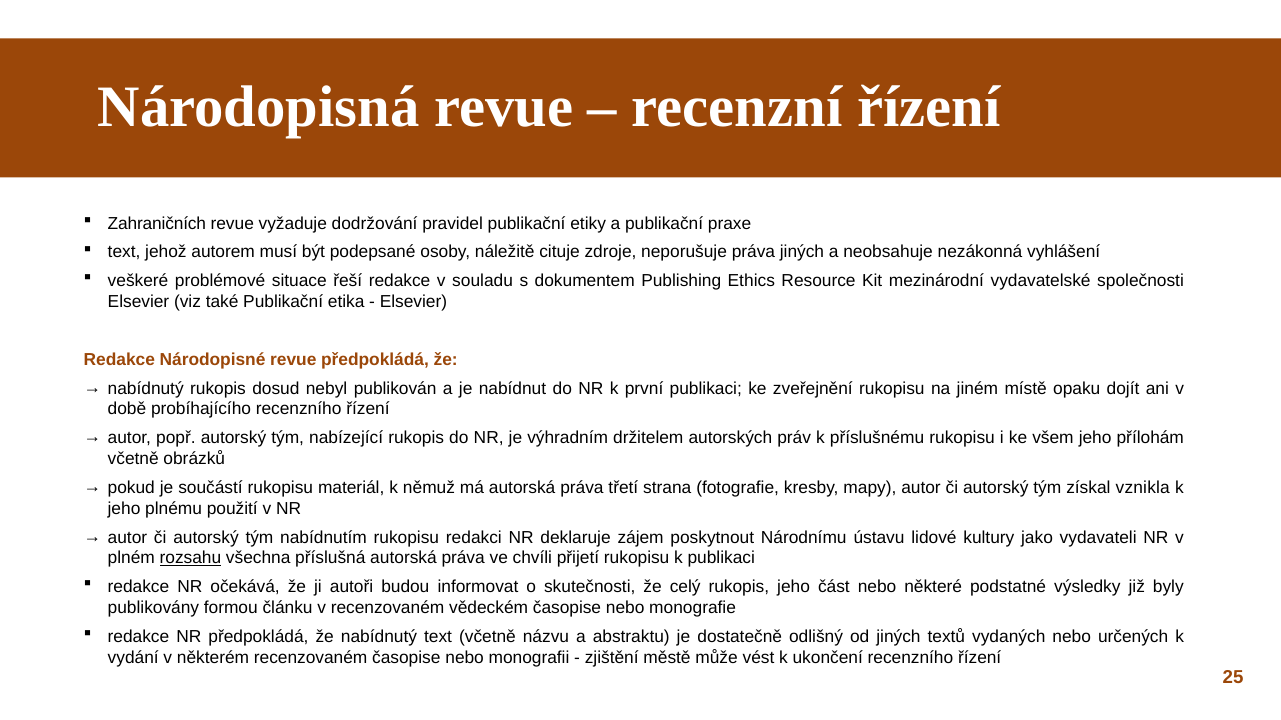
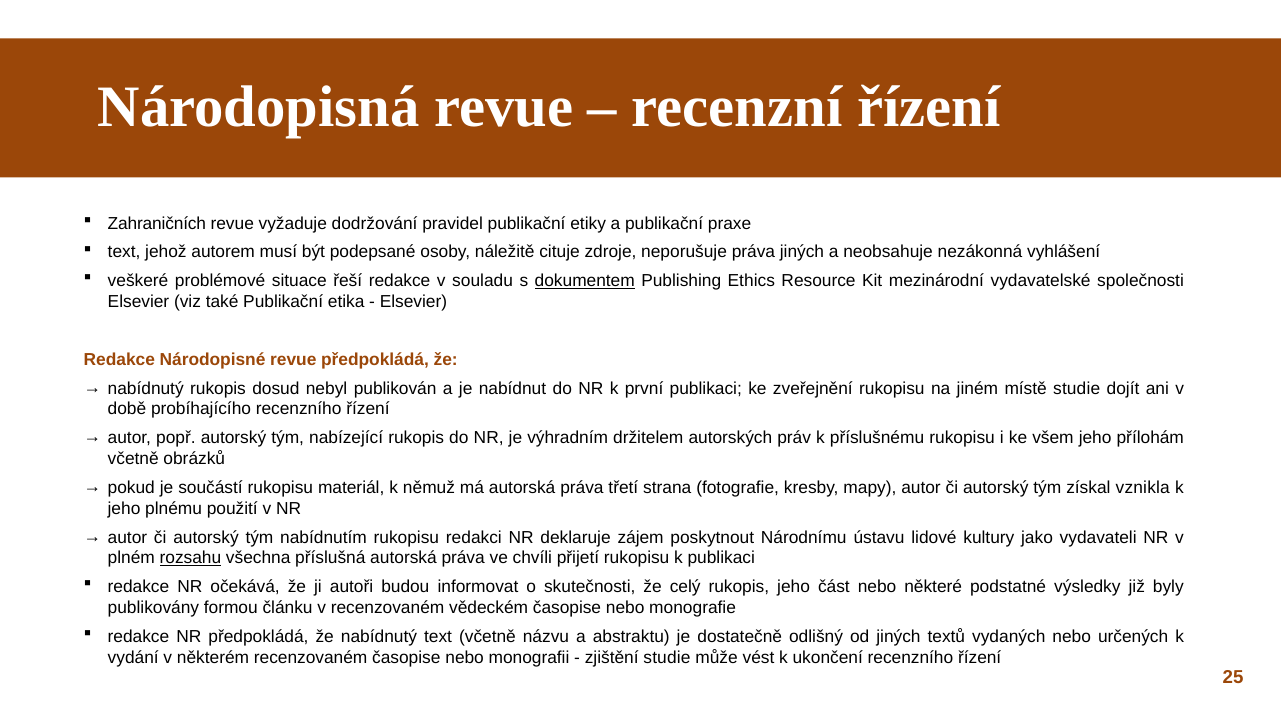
dokumentem underline: none -> present
místě opaku: opaku -> studie
zjištění městě: městě -> studie
